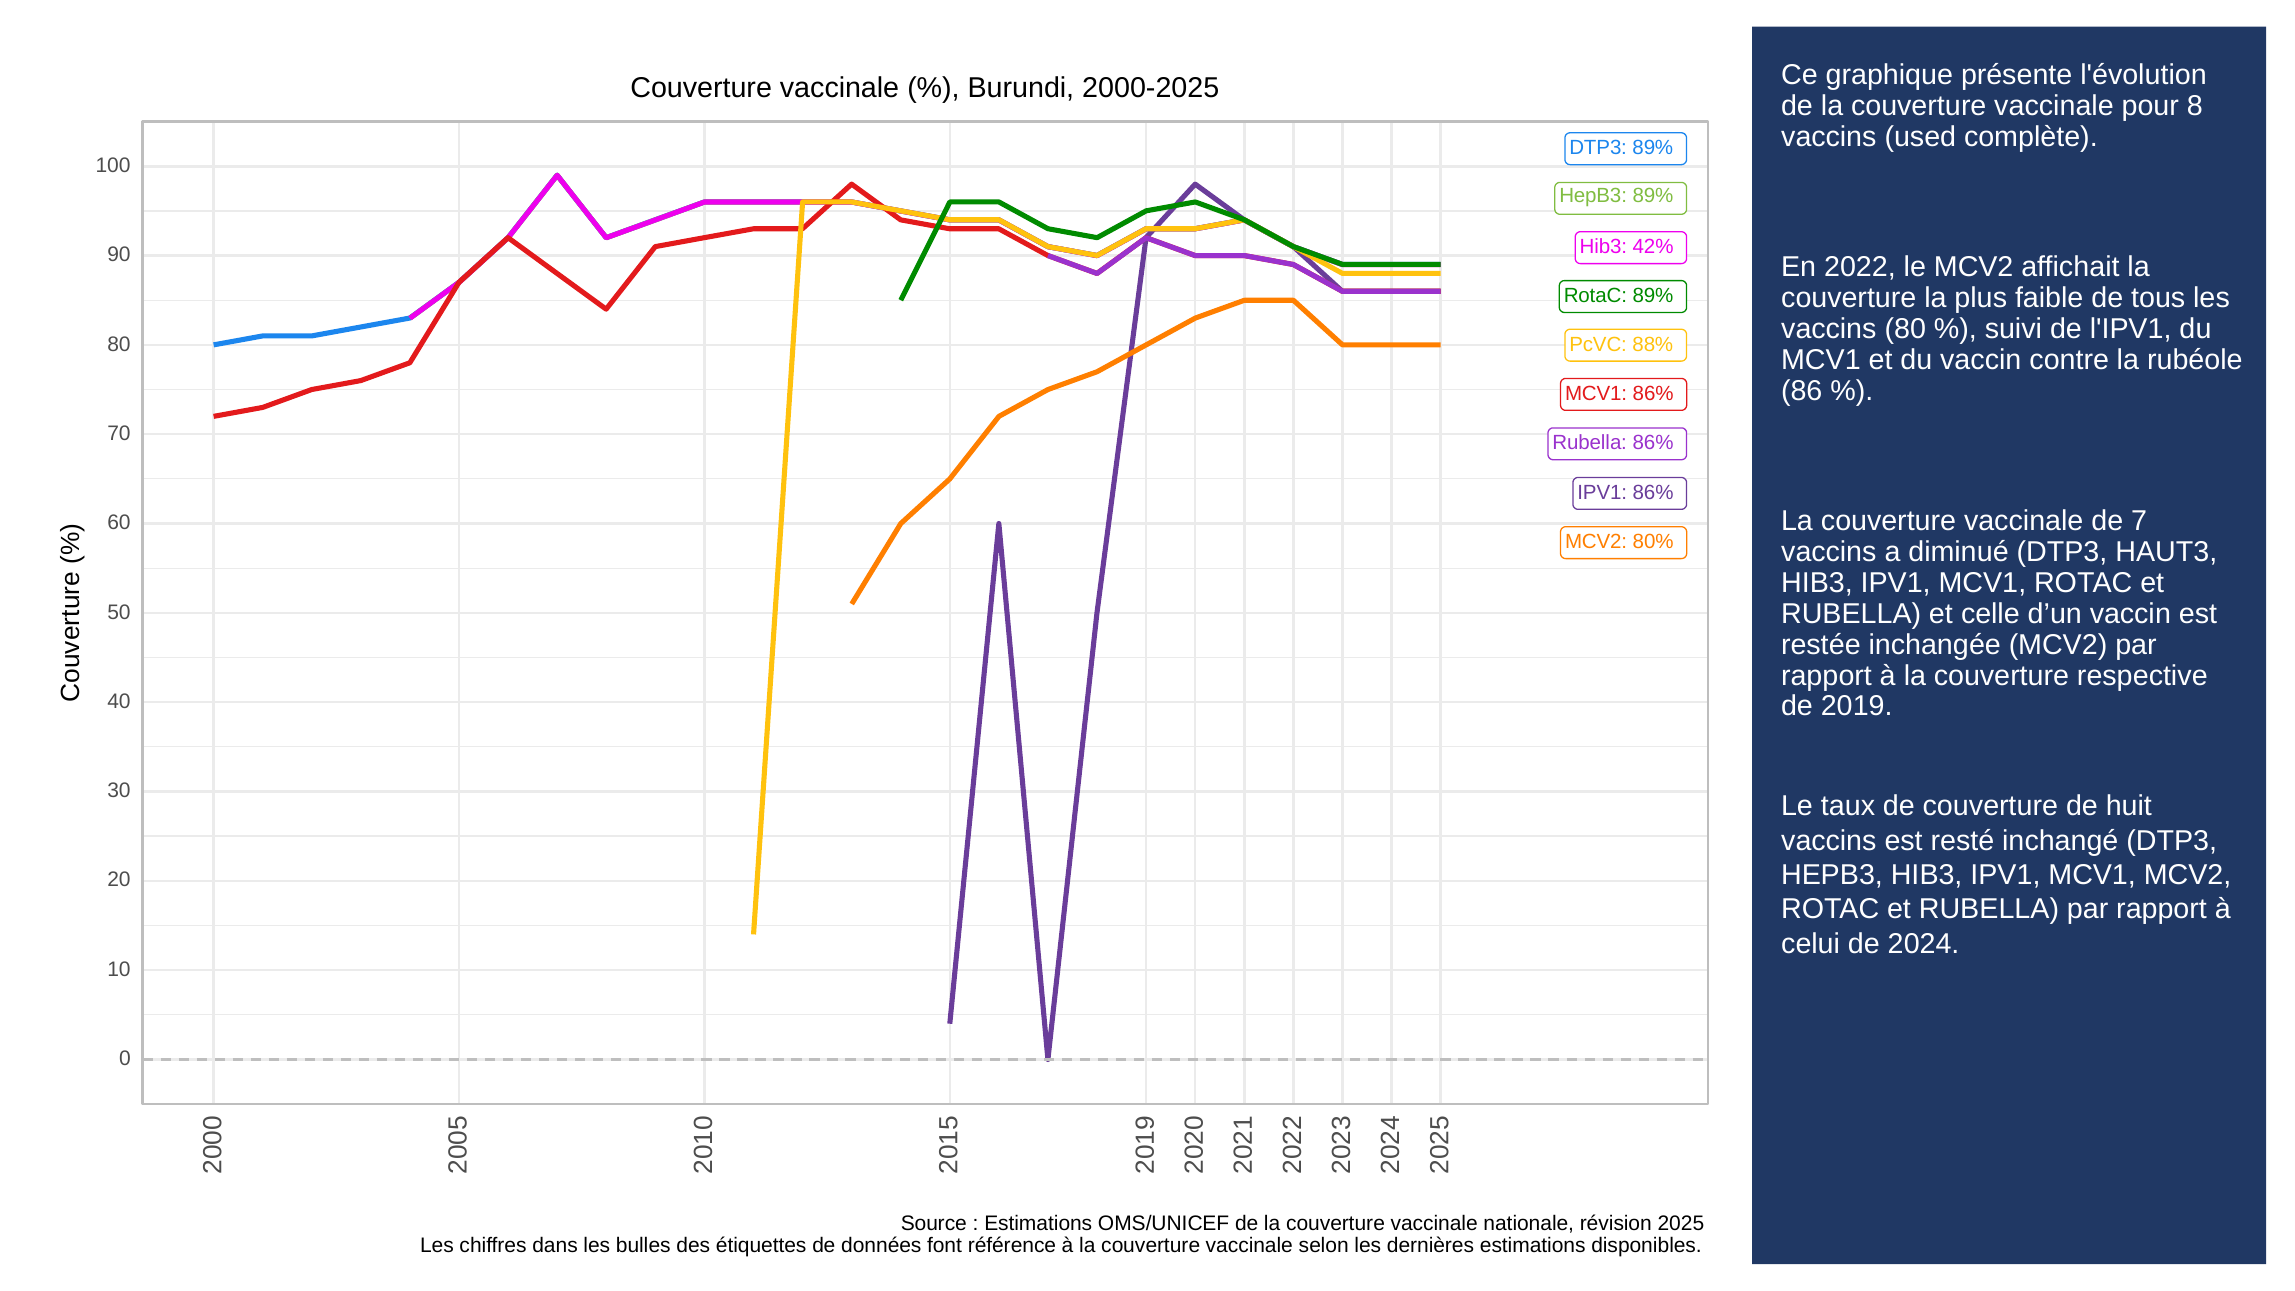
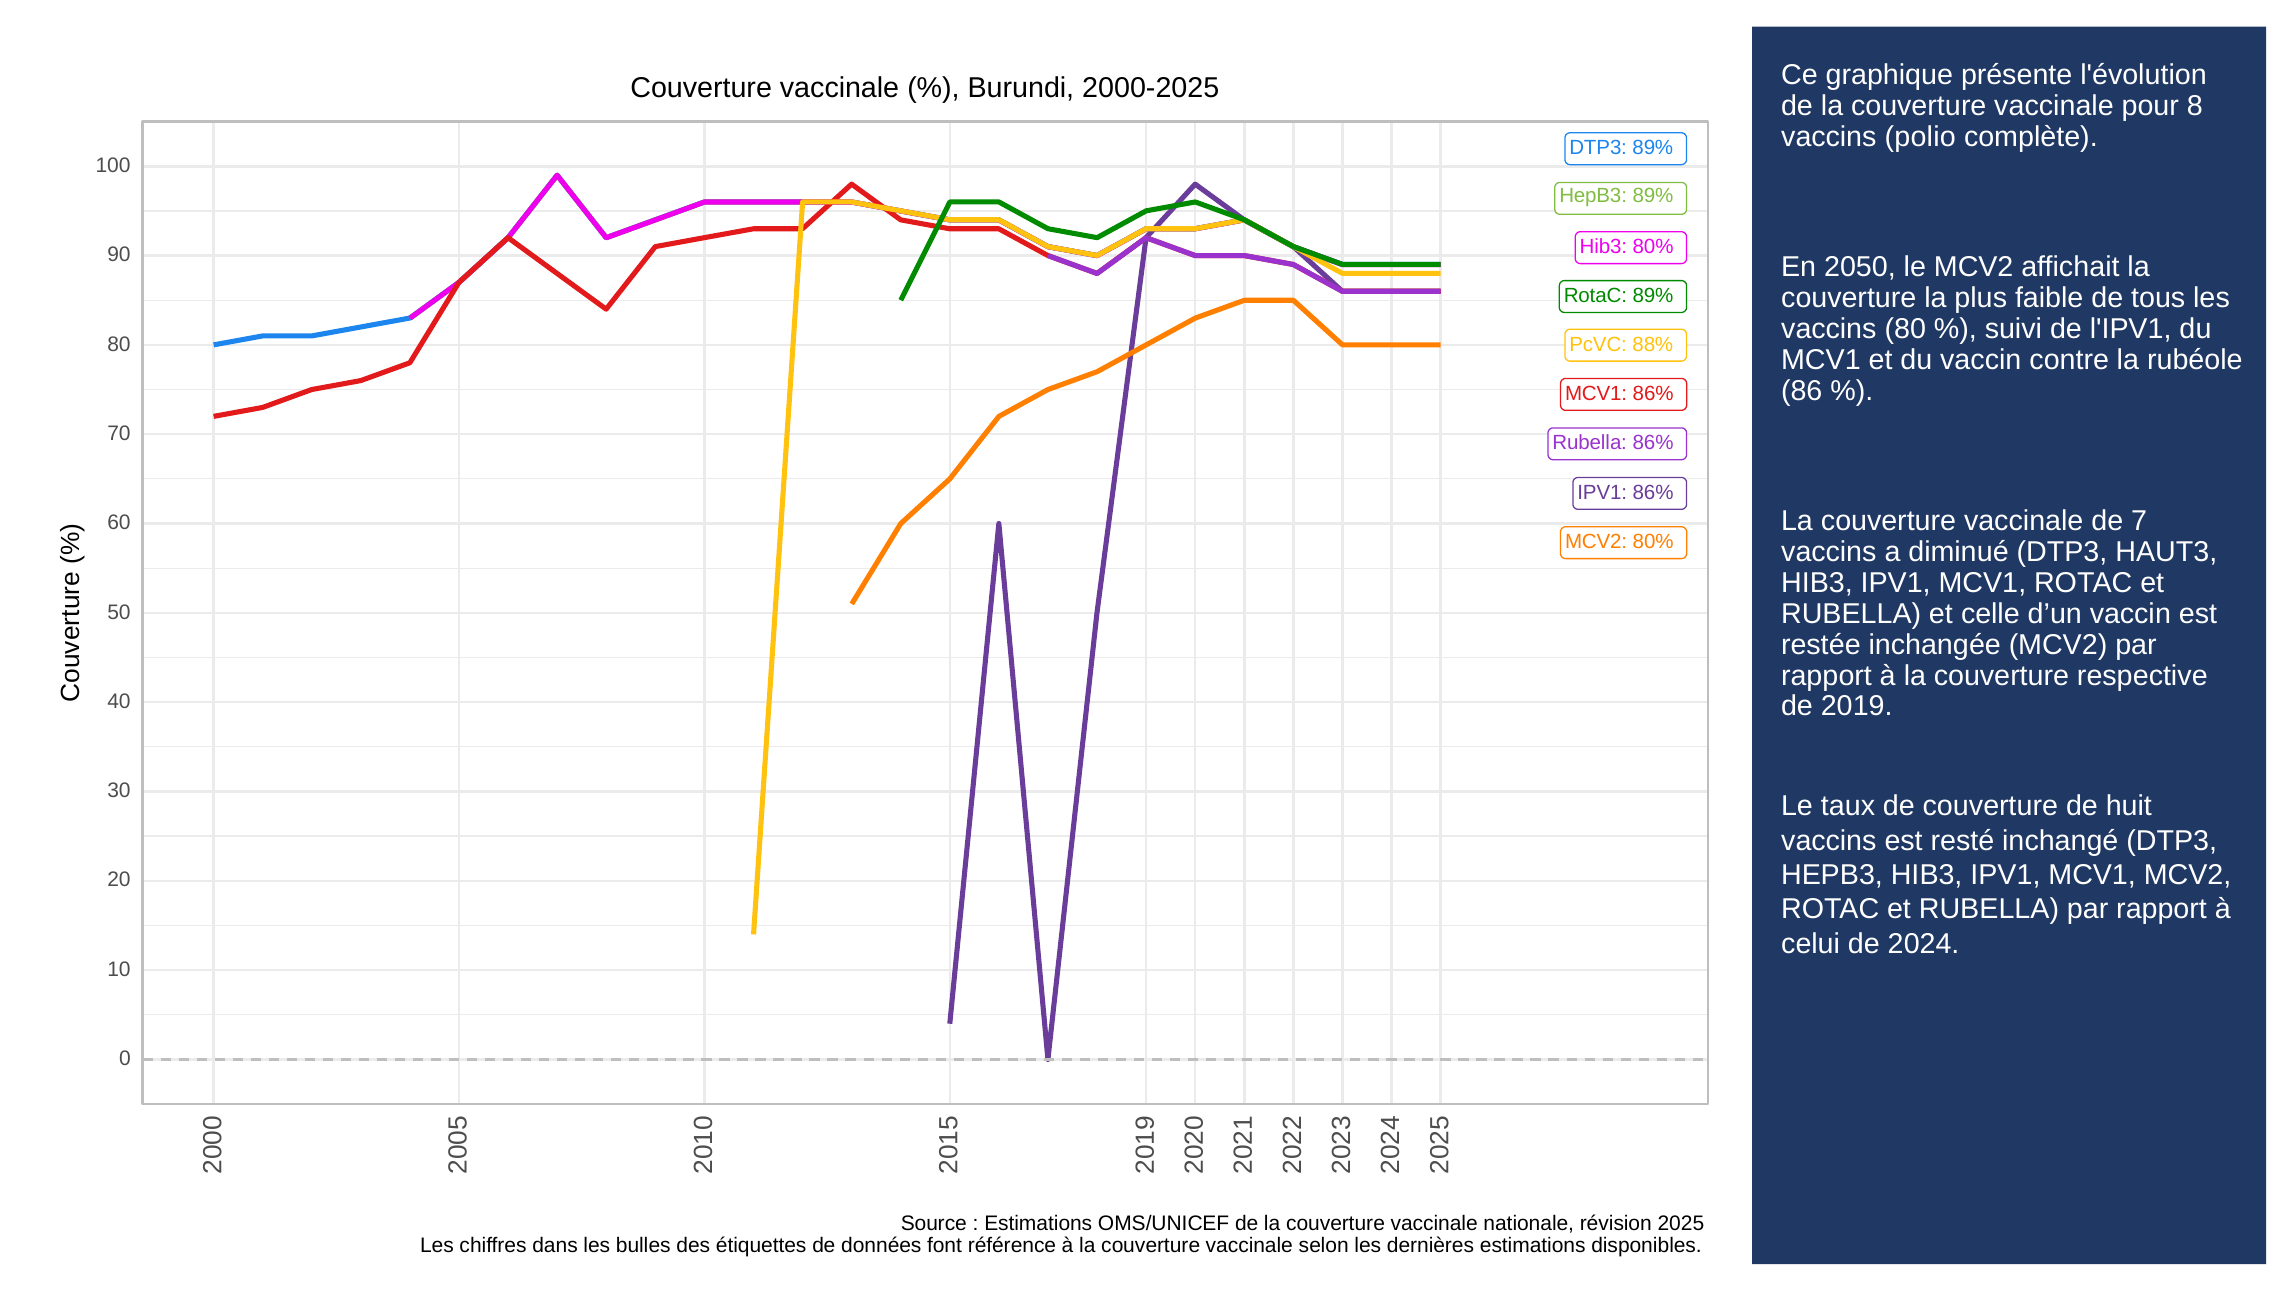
used: used -> polio
Hib3 42%: 42% -> 80%
2022: 2022 -> 2050
